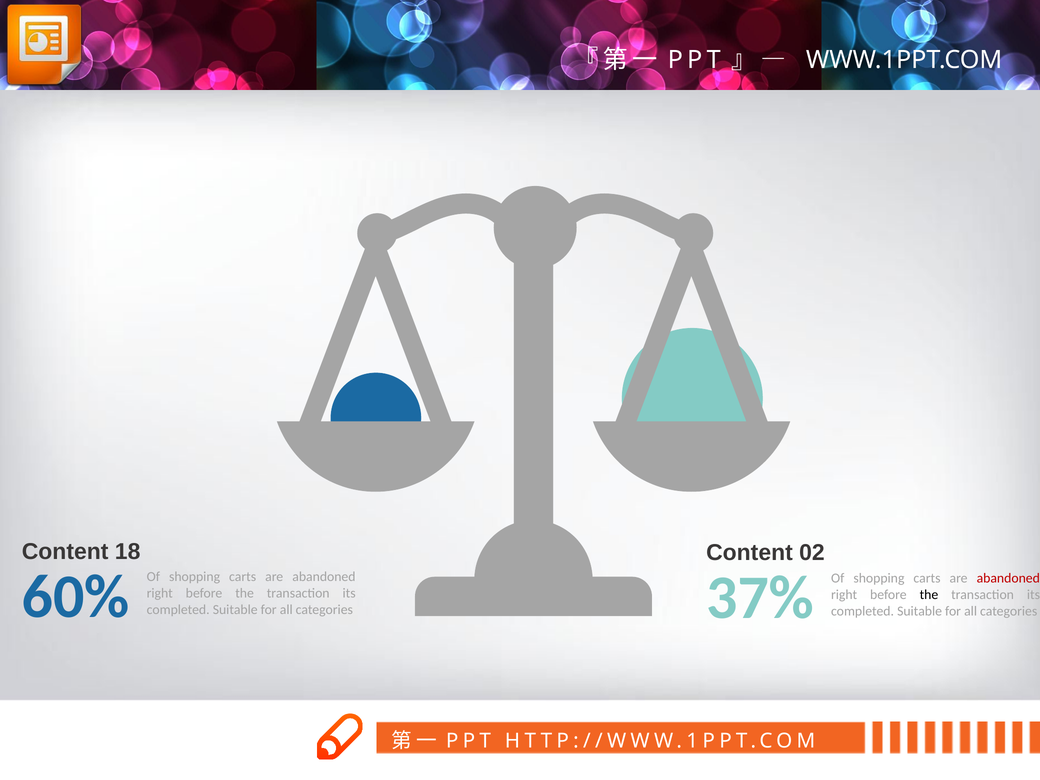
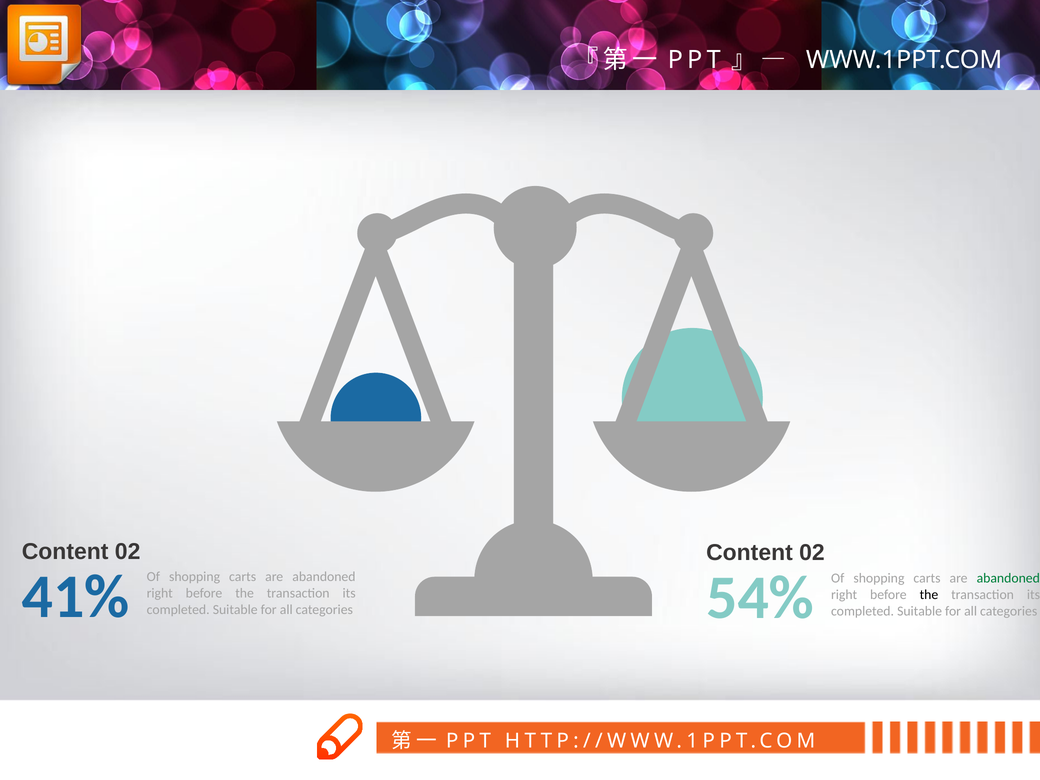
18 at (128, 551): 18 -> 02
60%: 60% -> 41%
abandoned at (1008, 578) colour: red -> green
37%: 37% -> 54%
